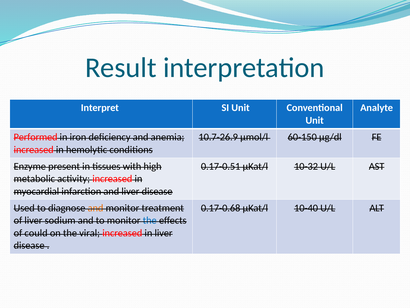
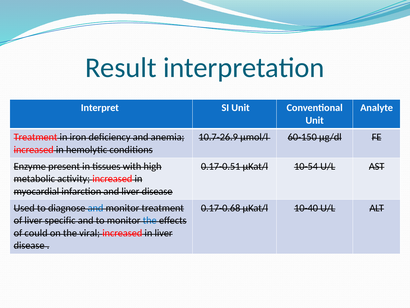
Performed at (36, 137): Performed -> Treatment
10-32: 10-32 -> 10-54
and at (96, 208) colour: orange -> blue
sodium: sodium -> specific
